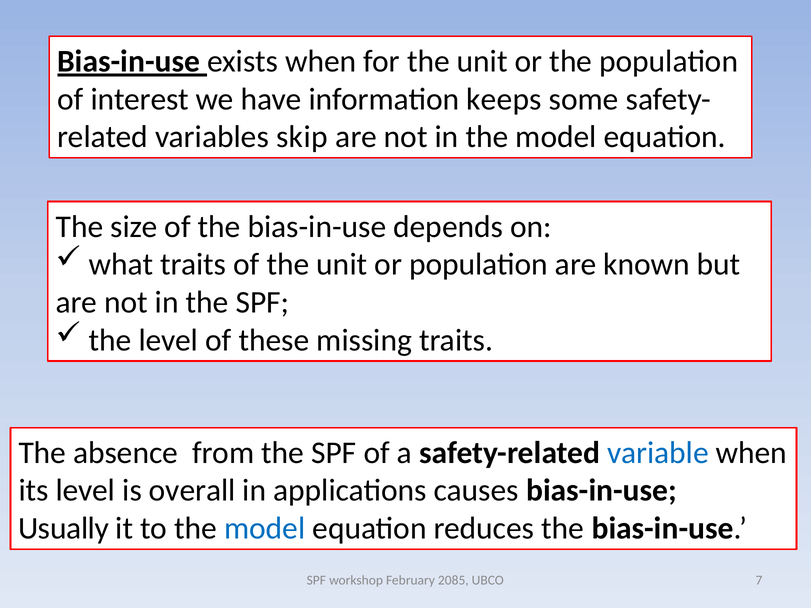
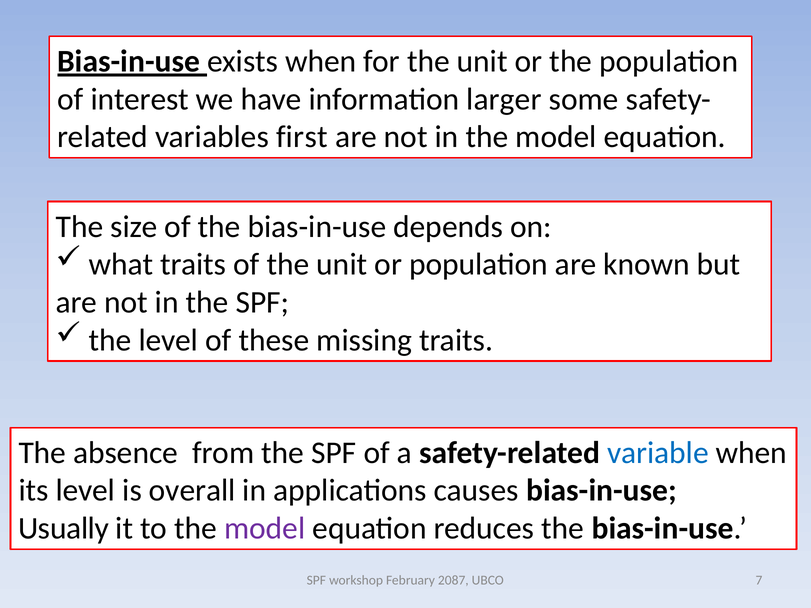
keeps: keeps -> larger
skip: skip -> first
model at (265, 529) colour: blue -> purple
2085: 2085 -> 2087
